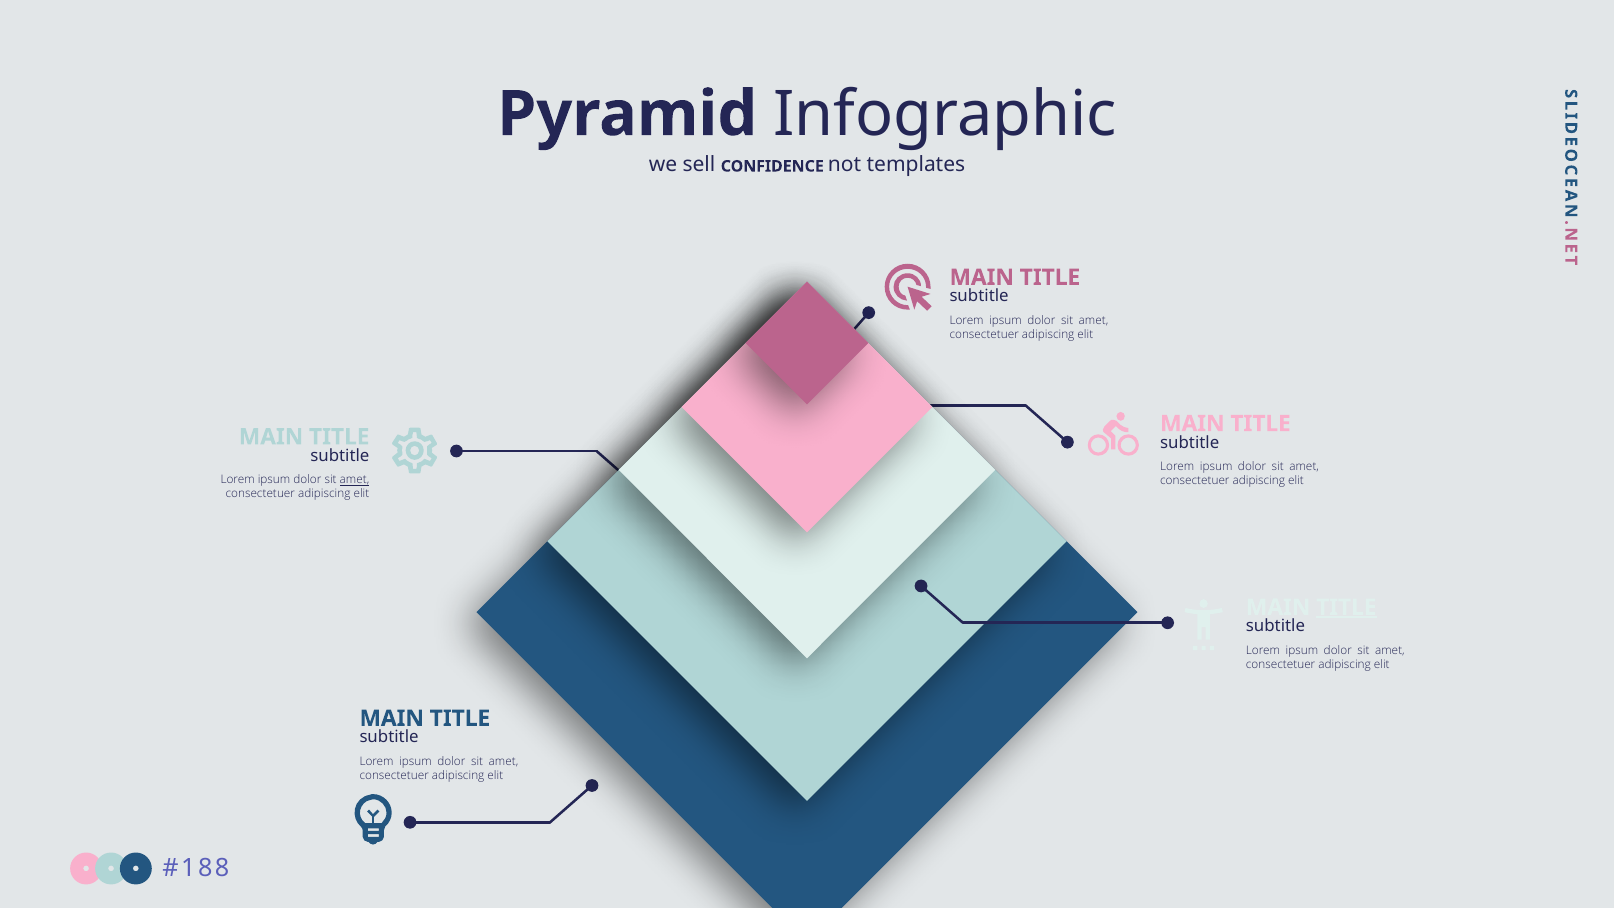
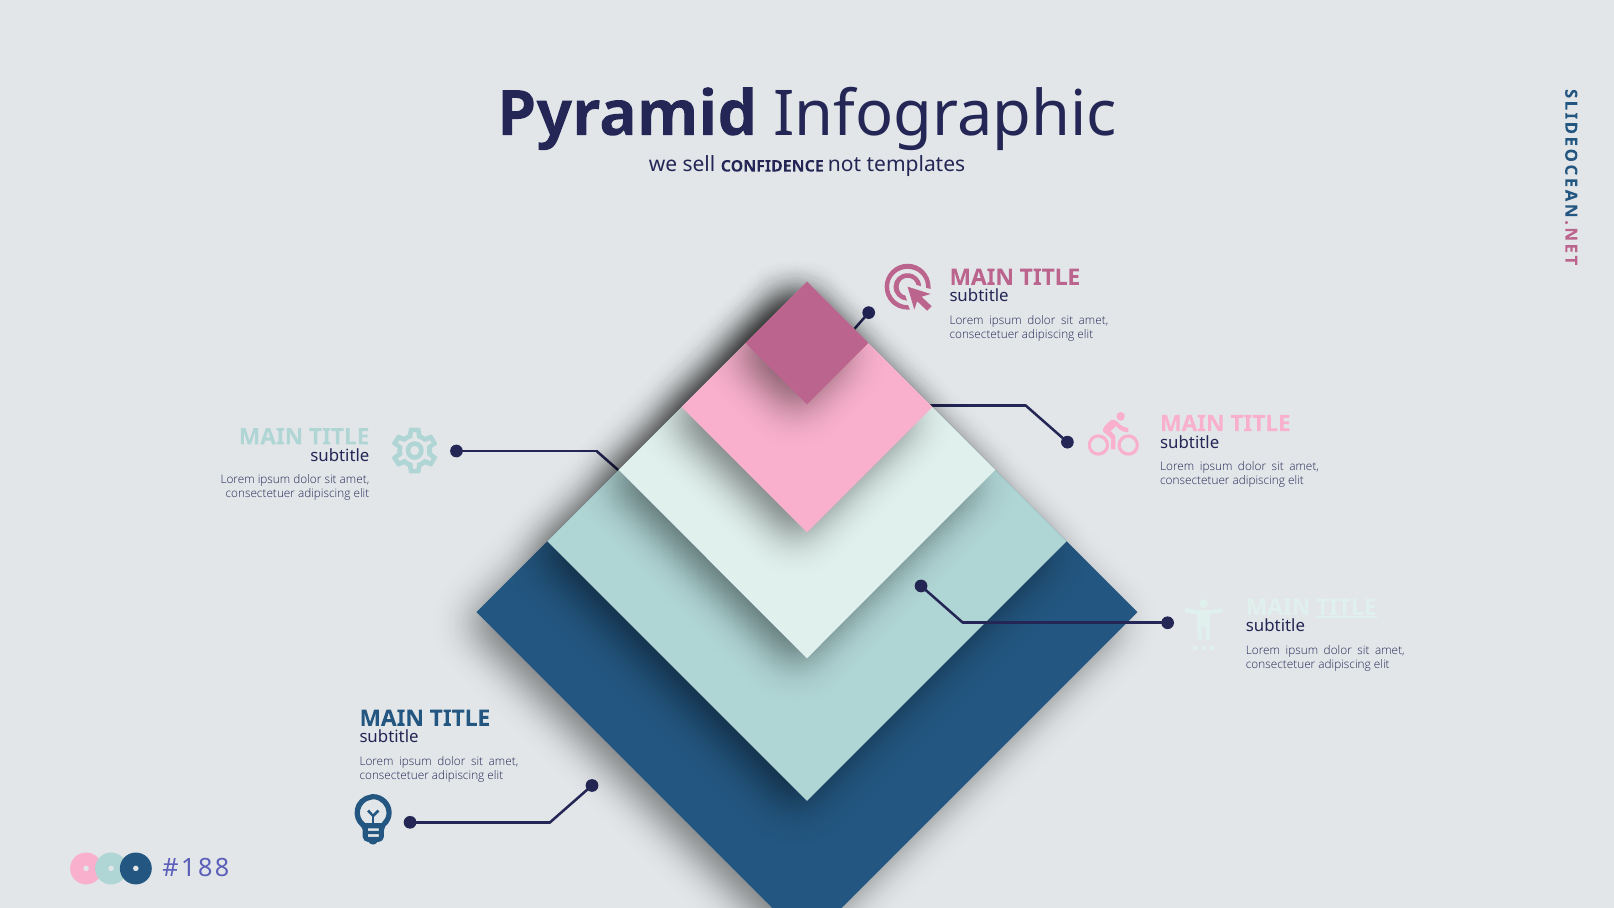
amet at (354, 480) underline: present -> none
